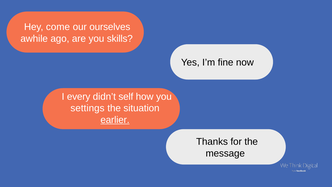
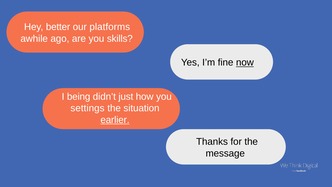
come: come -> better
ourselves: ourselves -> platforms
now underline: none -> present
every: every -> being
self: self -> just
